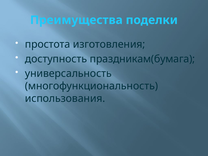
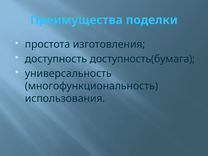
праздникам(бумага: праздникам(бумага -> доступность(бумага
